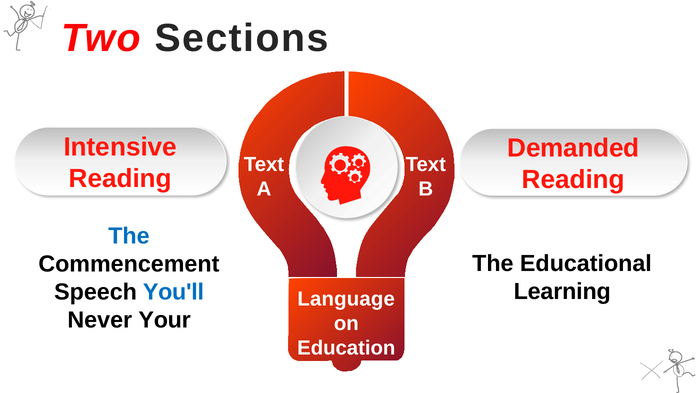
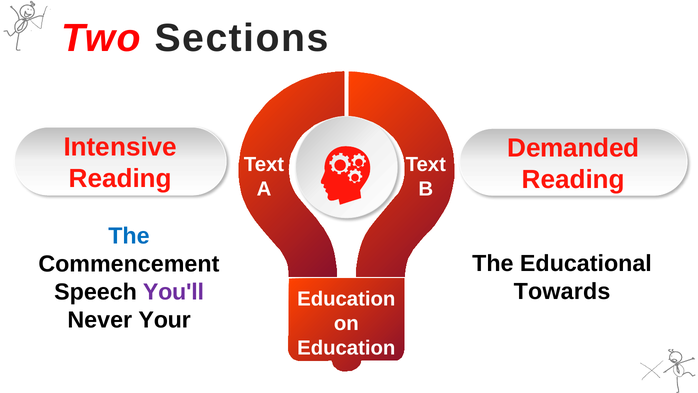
Learning: Learning -> Towards
You'll colour: blue -> purple
Language at (346, 299): Language -> Education
